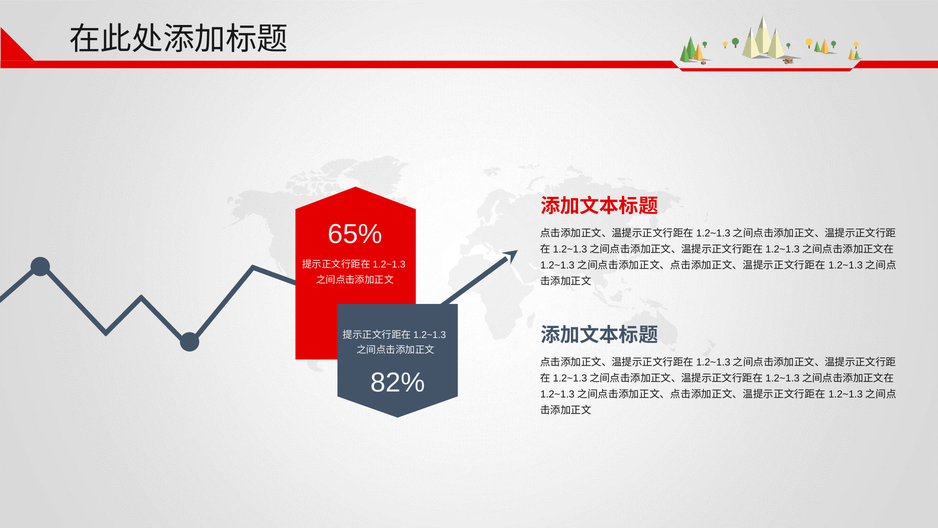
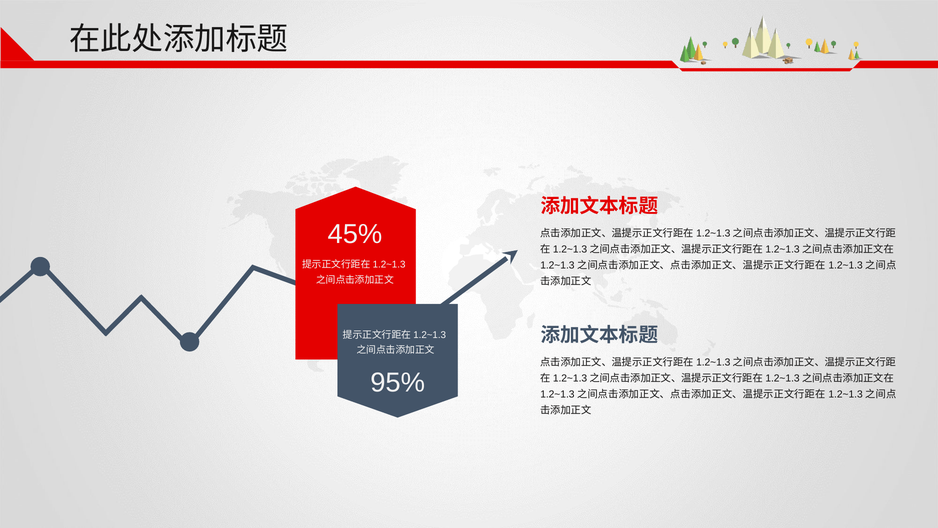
65%: 65% -> 45%
82%: 82% -> 95%
